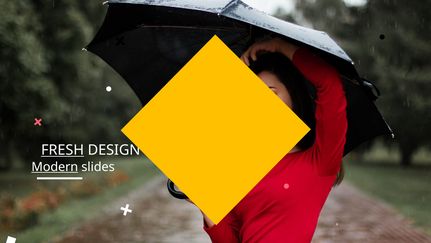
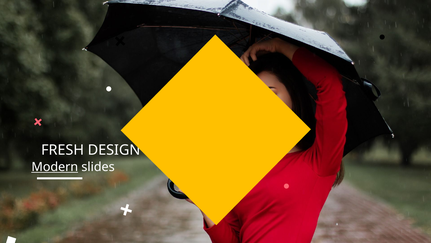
FRESH underline: present -> none
